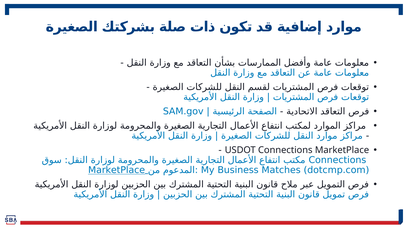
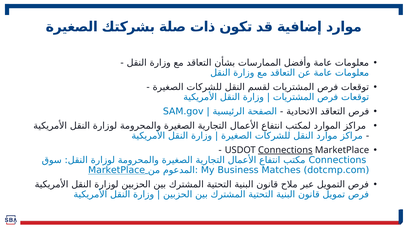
Connections at (285, 150) underline: none -> present
